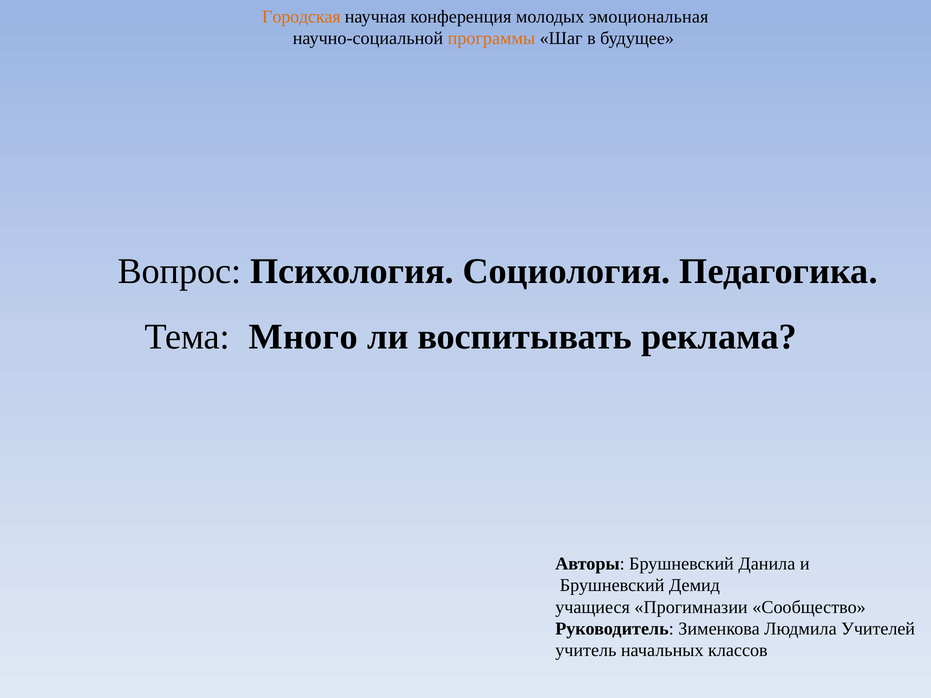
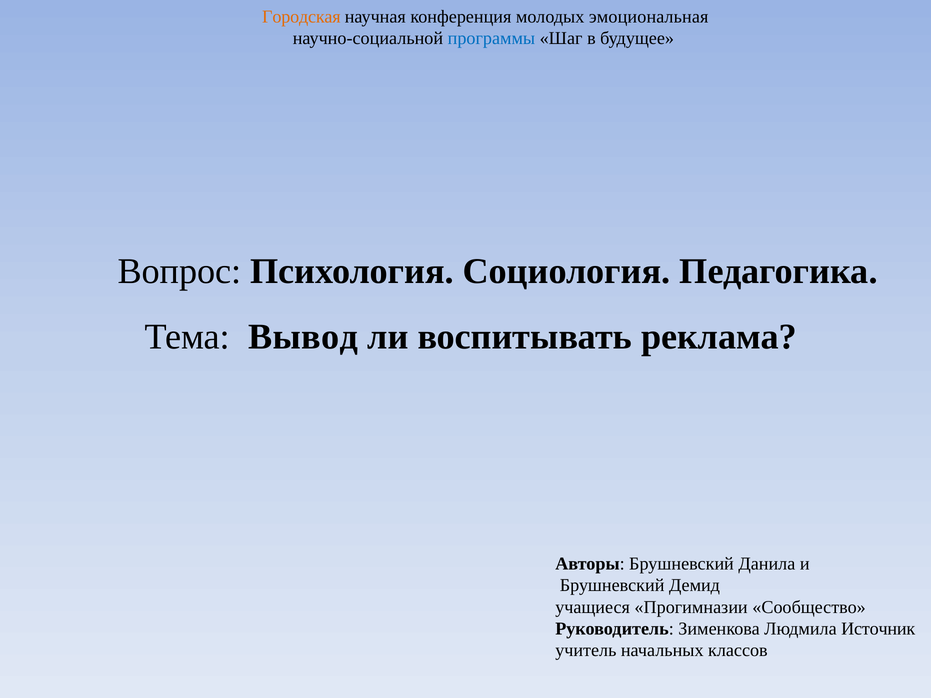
программы colour: orange -> blue
Много: Много -> Вывод
Учителей: Учителей -> Источник
